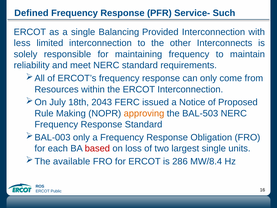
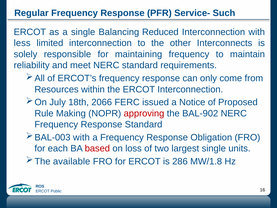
Defined: Defined -> Regular
Provided: Provided -> Reduced
2043: 2043 -> 2066
approving colour: orange -> red
BAL-503: BAL-503 -> BAL-902
only at (81, 137): only -> with
MW/8.4: MW/8.4 -> MW/1.8
